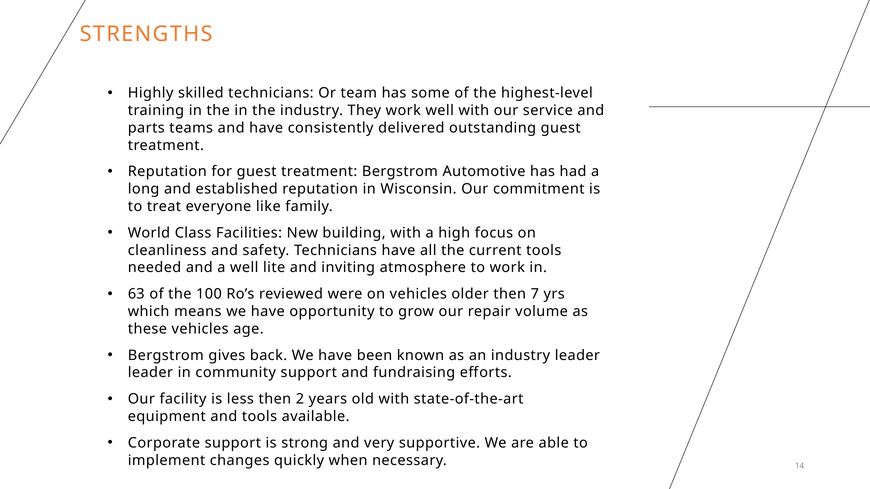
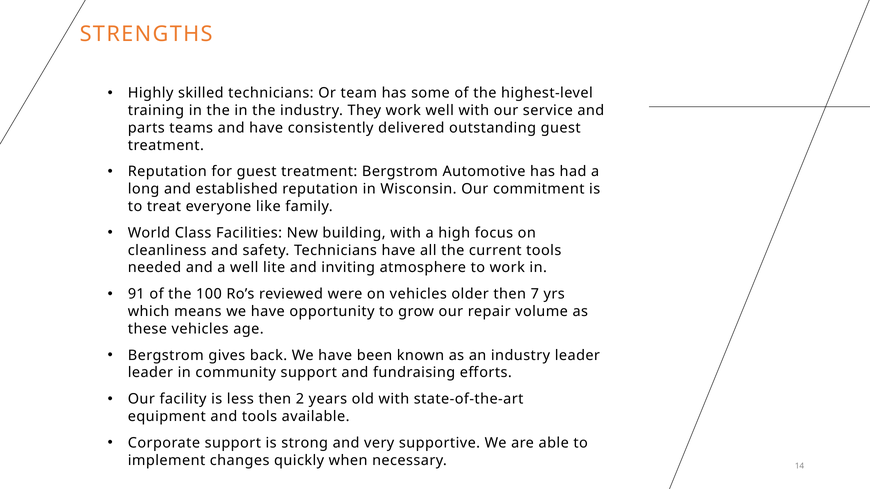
63: 63 -> 91
